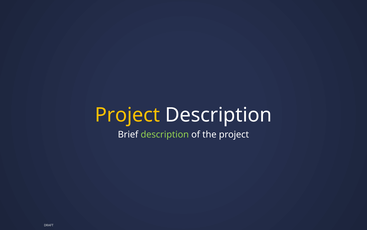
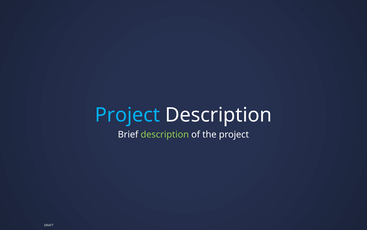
Project at (127, 115) colour: yellow -> light blue
